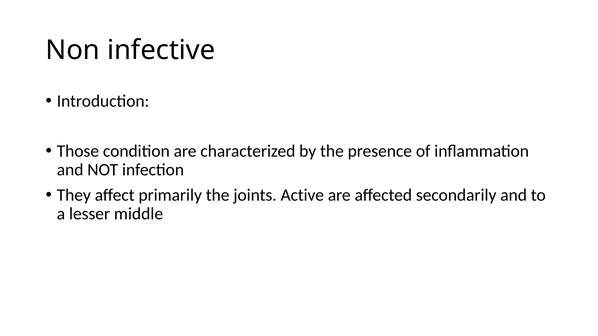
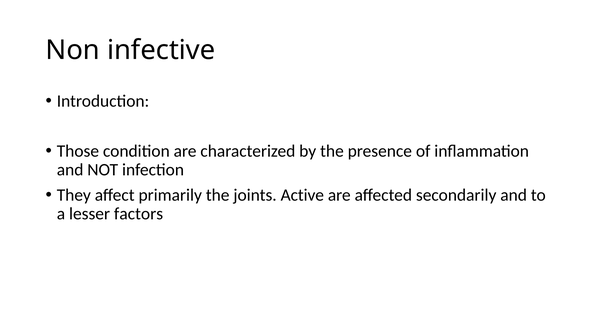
middle: middle -> factors
